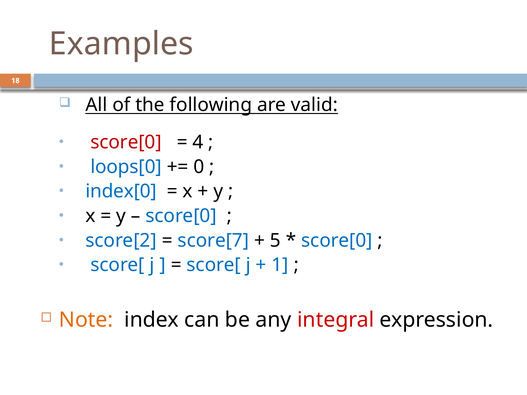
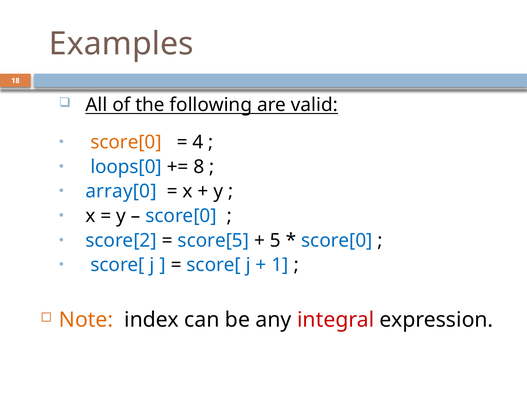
score[0 at (126, 142) colour: red -> orange
0: 0 -> 8
index[0: index[0 -> array[0
score[7: score[7 -> score[5
